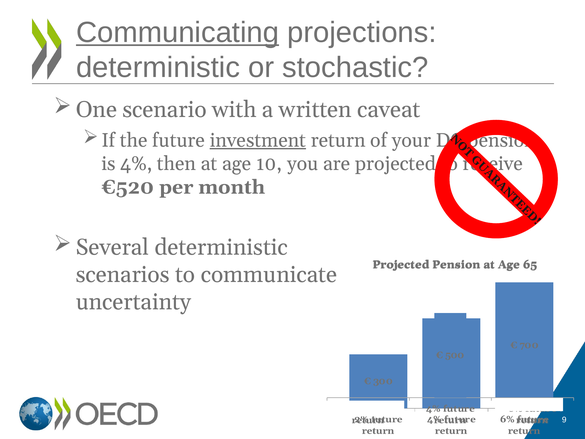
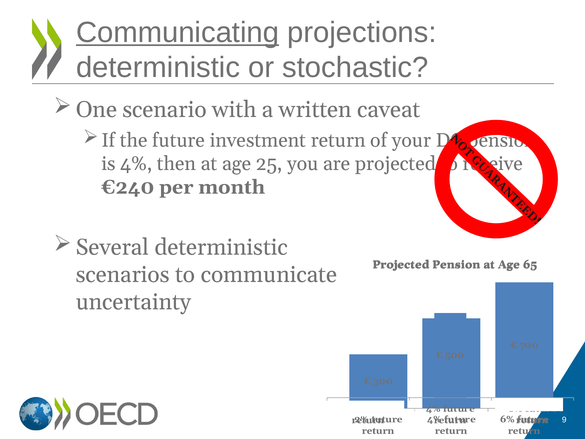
investment underline: present -> none
10: 10 -> 25
€520: €520 -> €240
